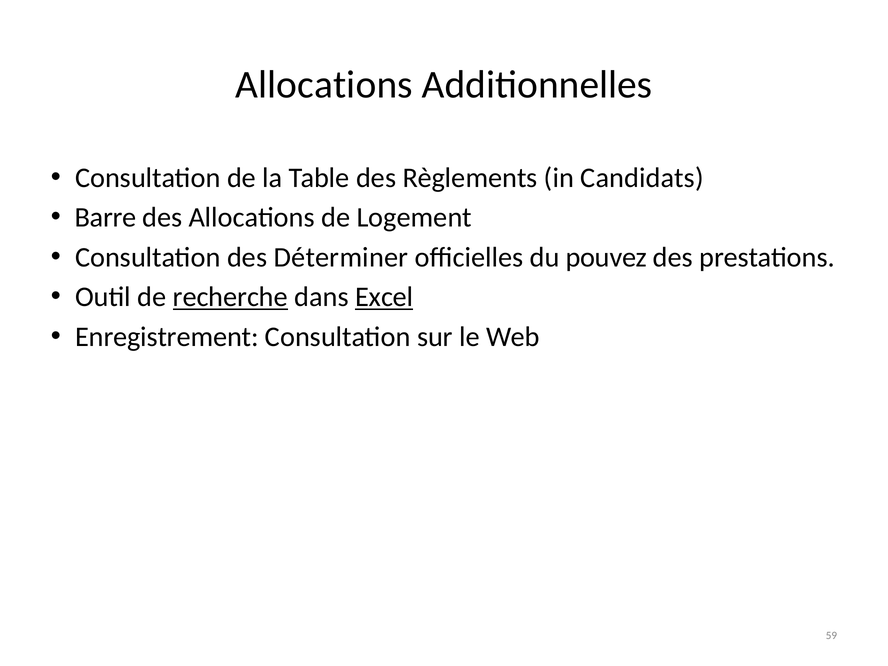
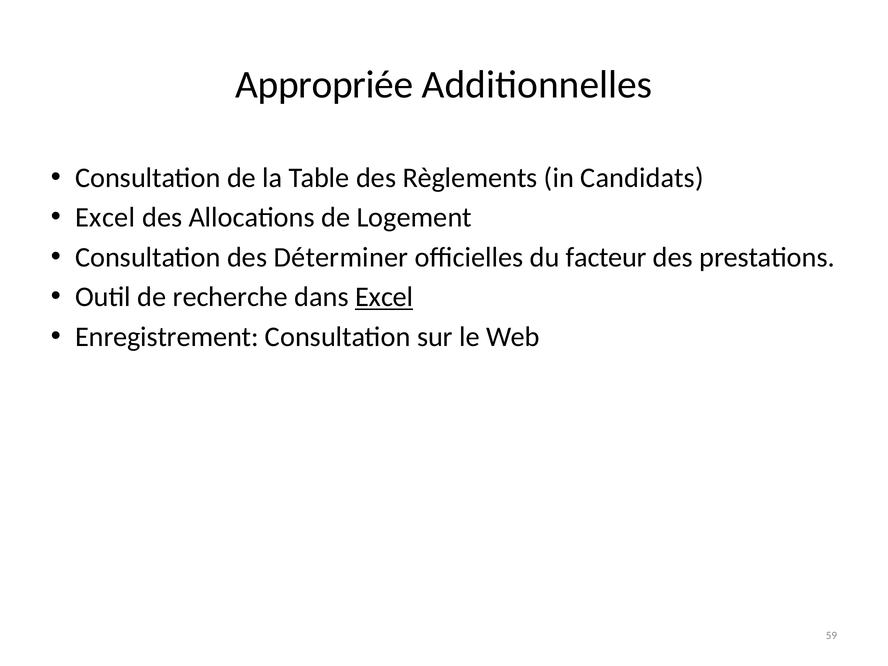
Allocations at (324, 85): Allocations -> Appropriée
Barre at (106, 217): Barre -> Excel
pouvez: pouvez -> facteur
recherche underline: present -> none
